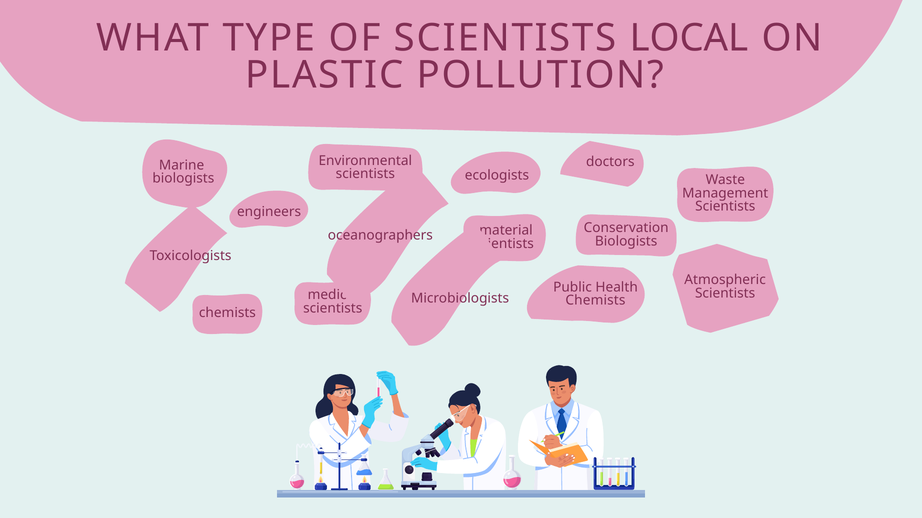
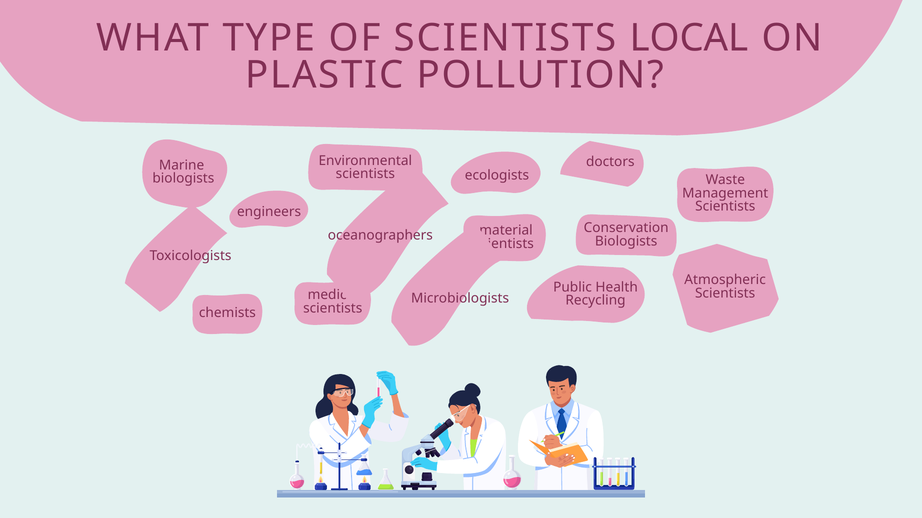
Chemists at (595, 301): Chemists -> Recycling
